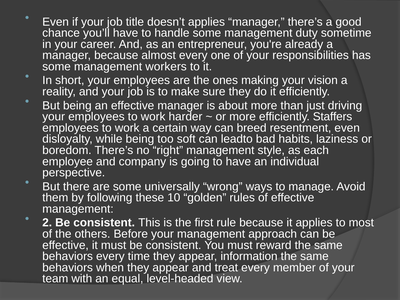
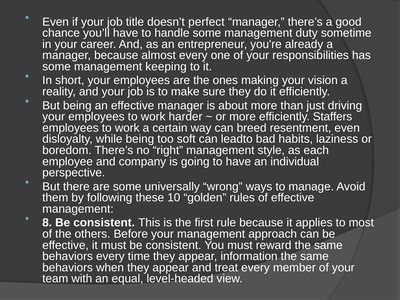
doesn’t applies: applies -> perfect
workers: workers -> keeping
2: 2 -> 8
